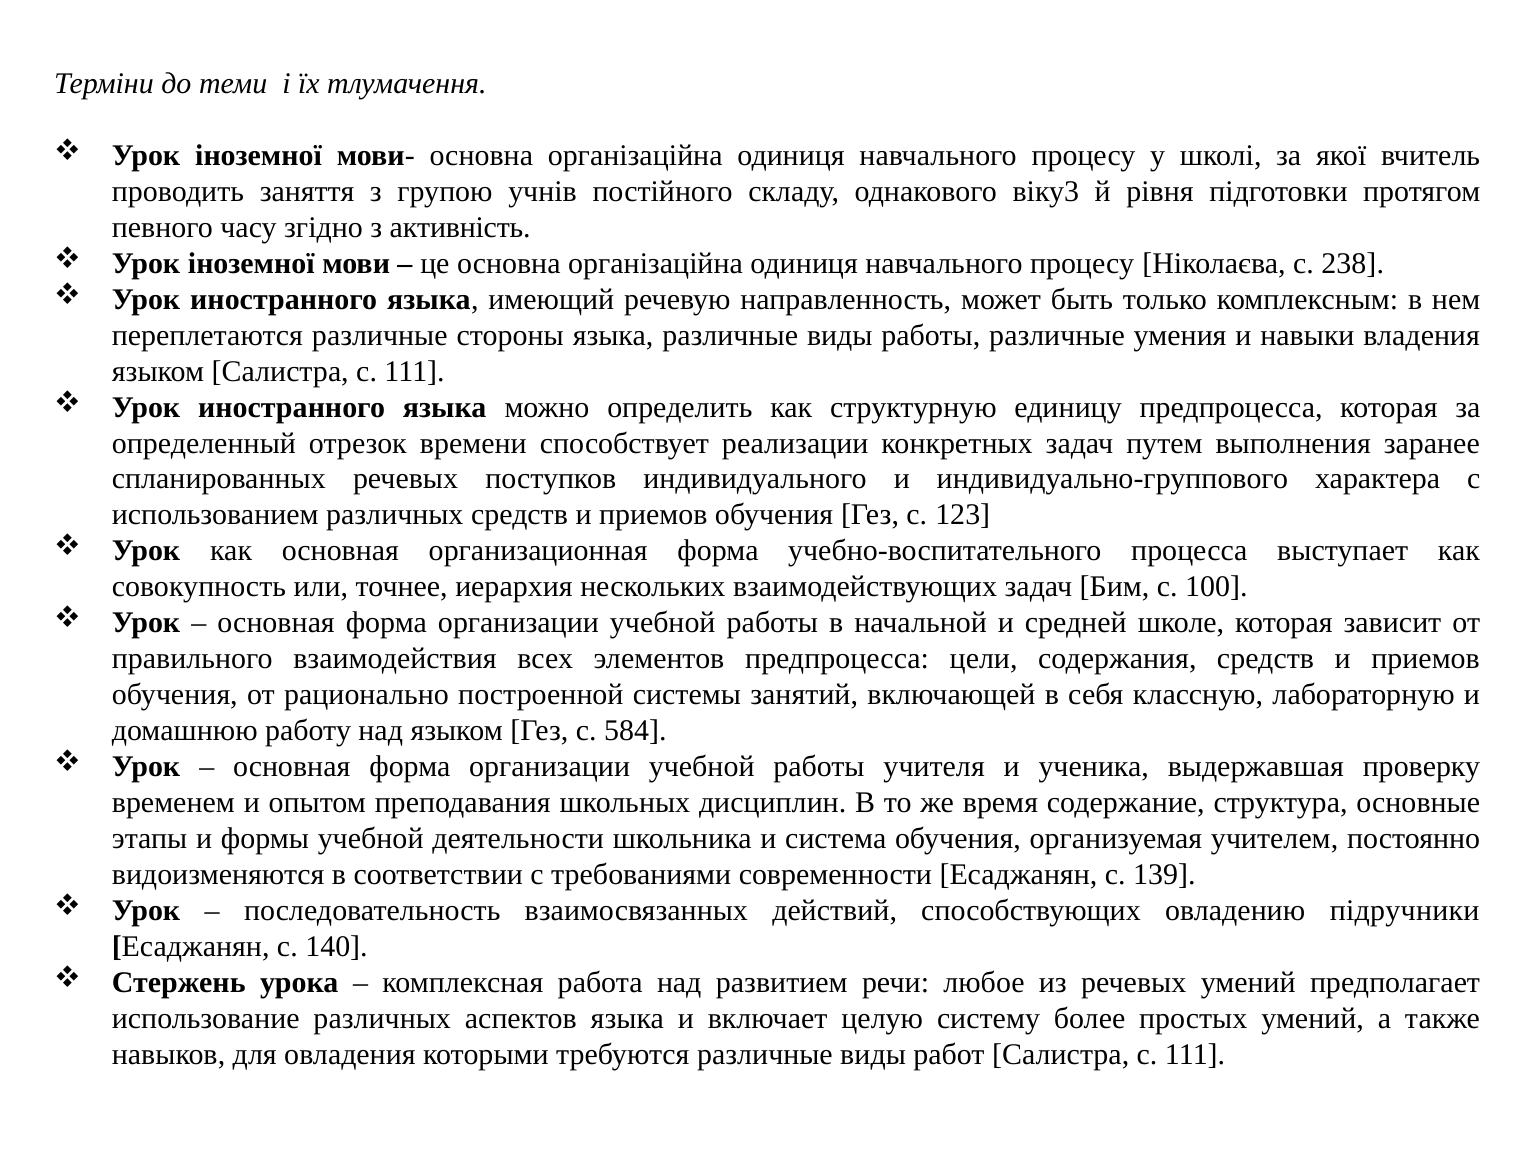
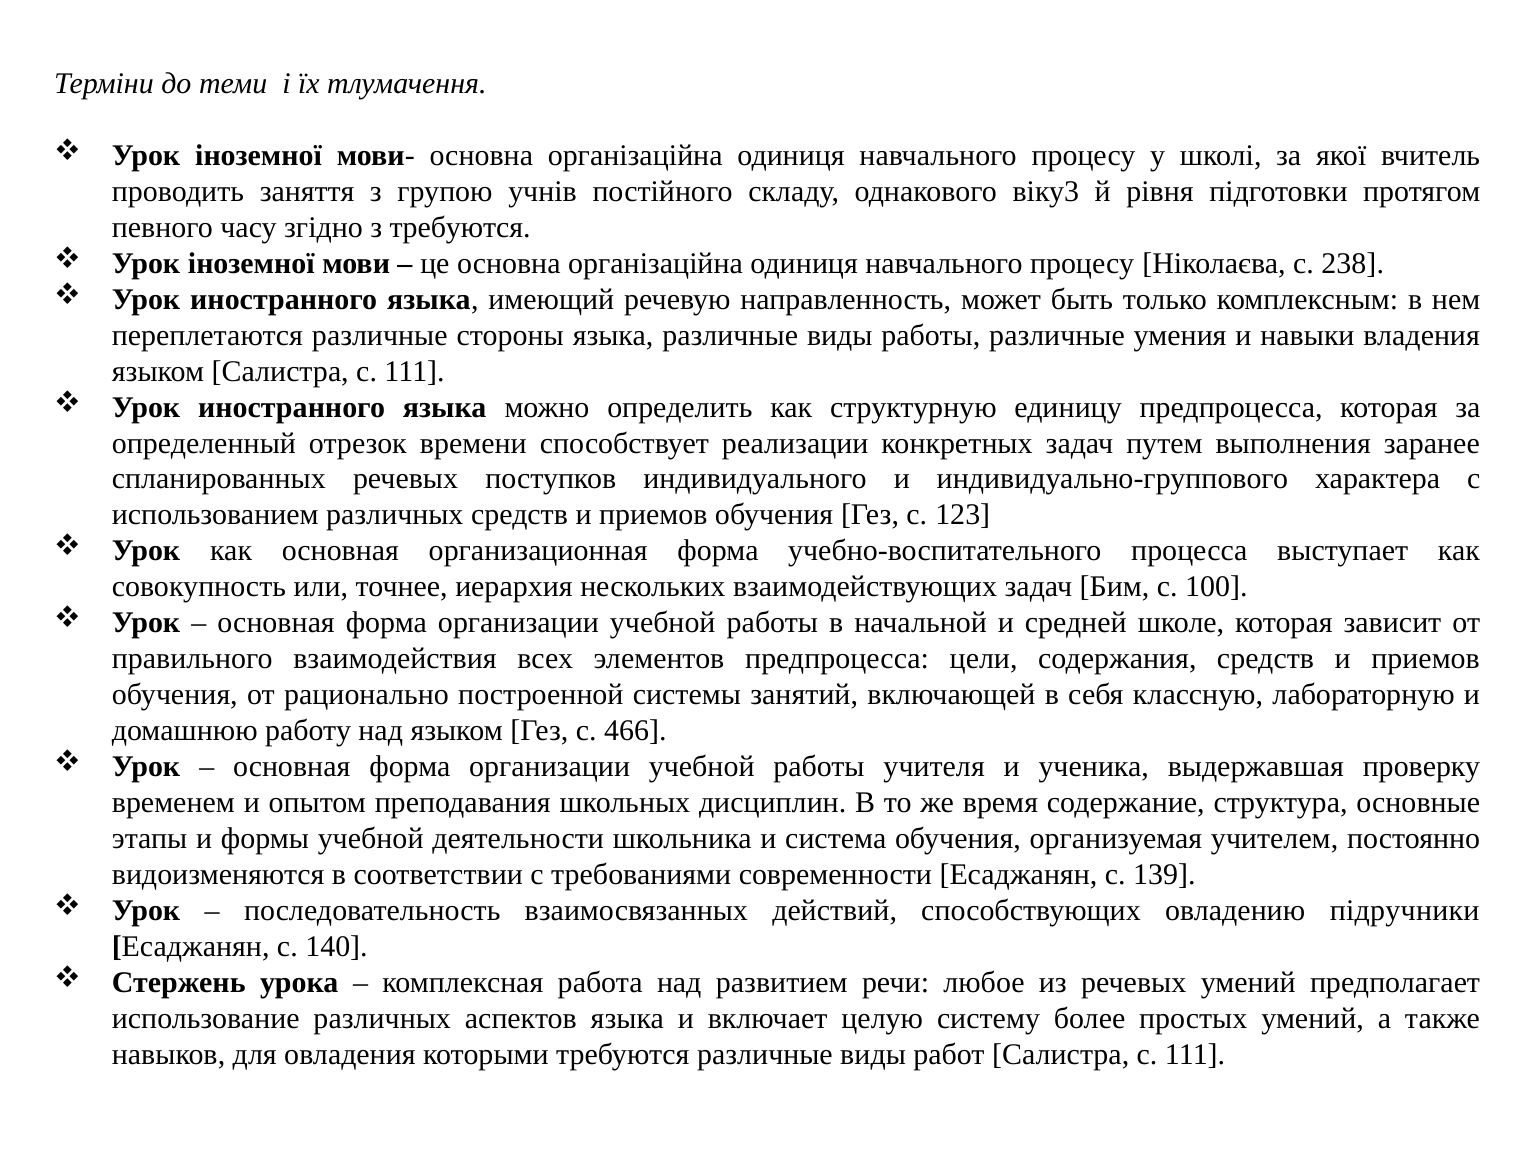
з активність: активність -> требуются
584: 584 -> 466
